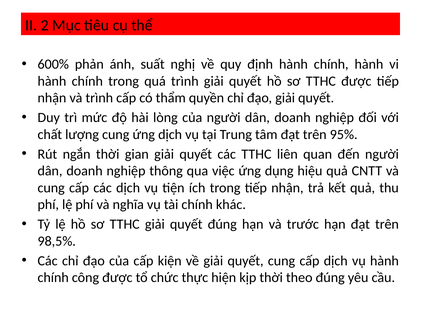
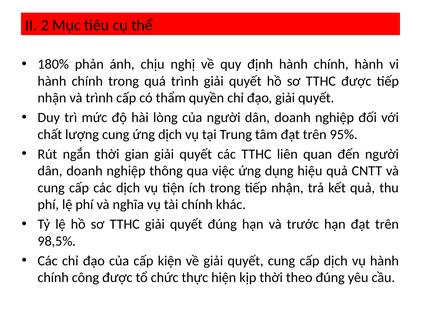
600%: 600% -> 180%
suất: suất -> chịu
